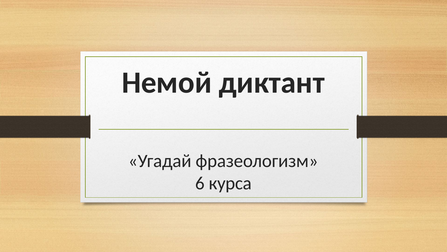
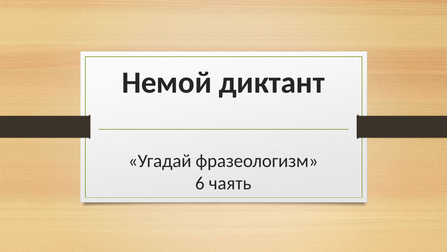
курса: курса -> чаять
